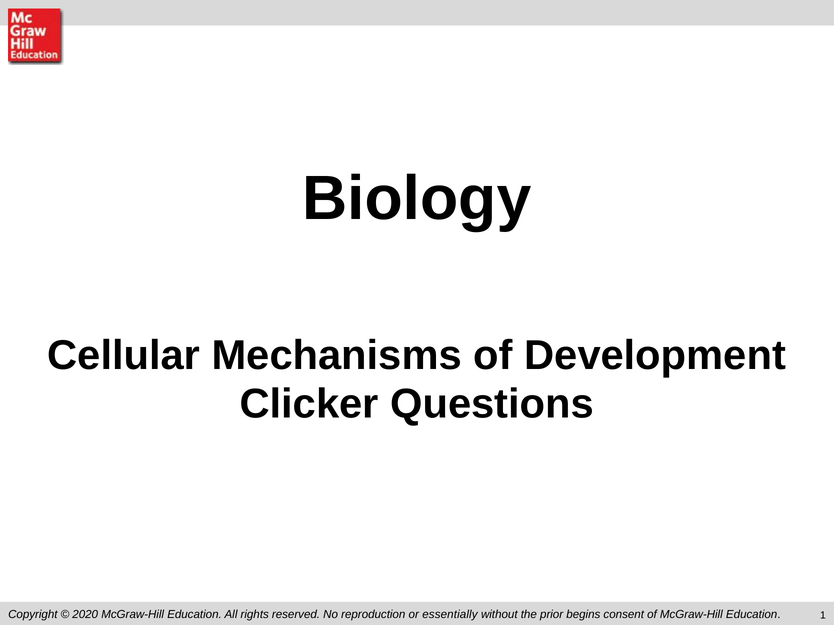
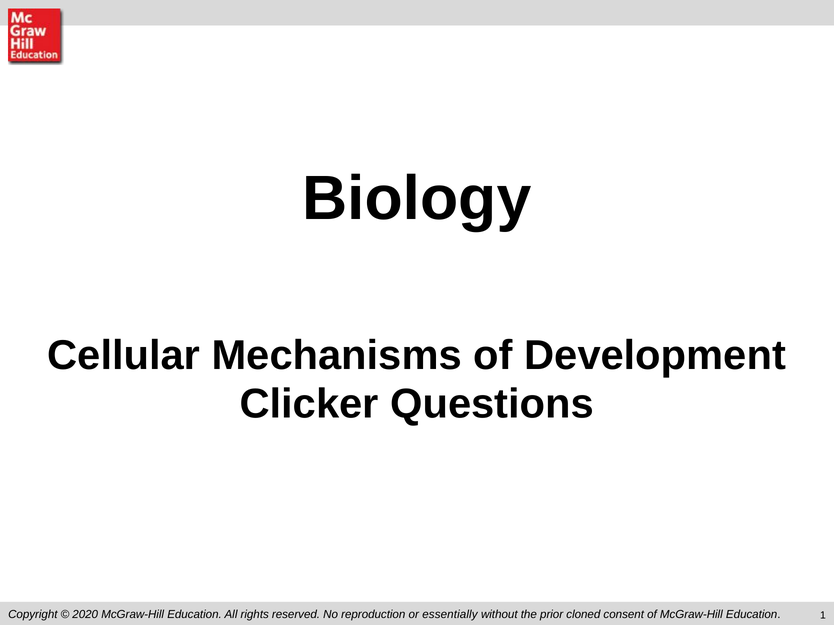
begins: begins -> cloned
